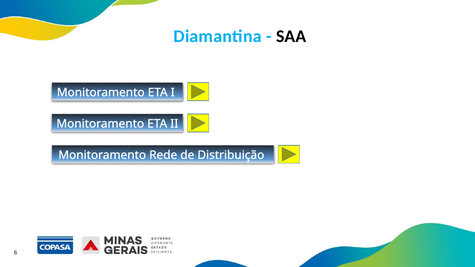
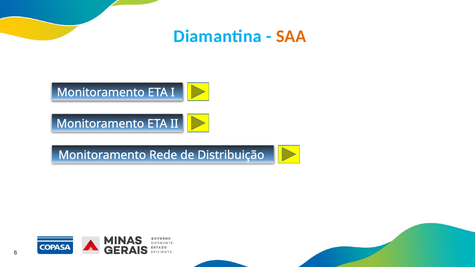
SAA colour: black -> orange
